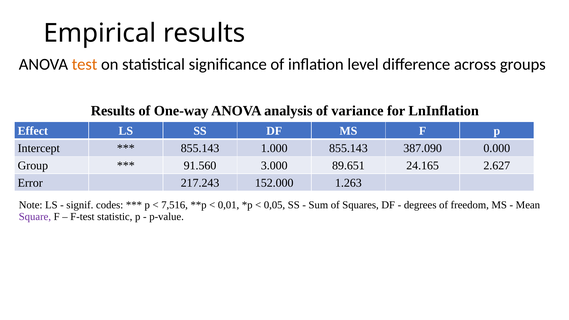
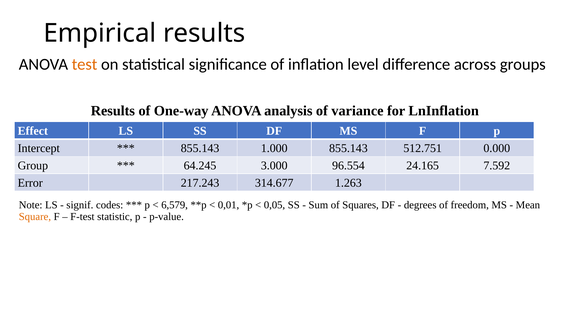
387.090: 387.090 -> 512.751
91.560: 91.560 -> 64.245
89.651: 89.651 -> 96.554
2.627: 2.627 -> 7.592
152.000: 152.000 -> 314.677
7,516: 7,516 -> 6,579
Square colour: purple -> orange
